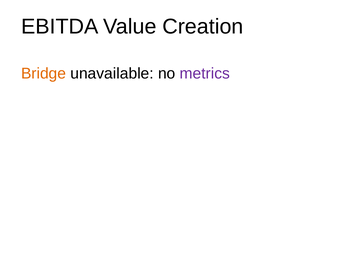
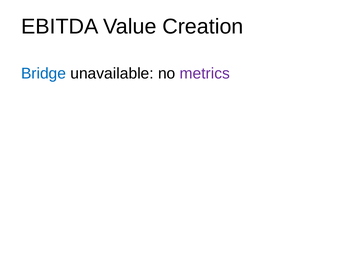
Bridge colour: orange -> blue
